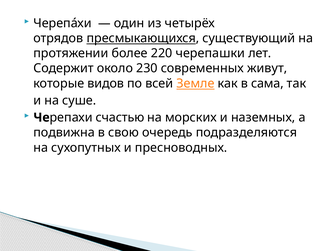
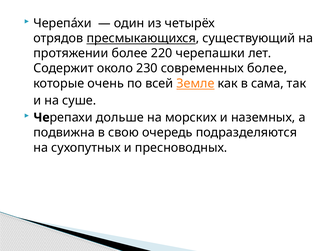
современных живут: живут -> более
видов: видов -> очень
счастью: счастью -> дольше
